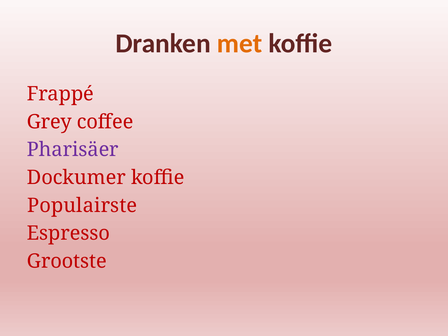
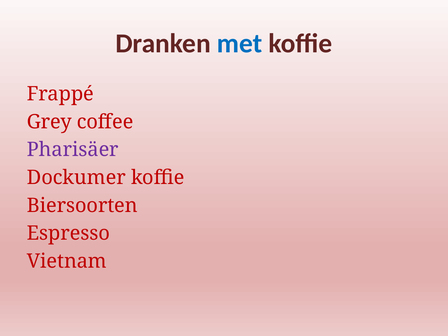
met colour: orange -> blue
Populairste: Populairste -> Biersoorten
Grootste: Grootste -> Vietnam
